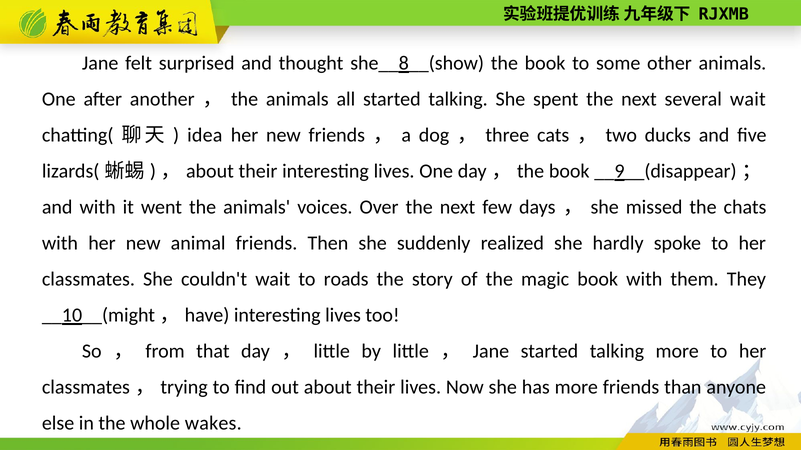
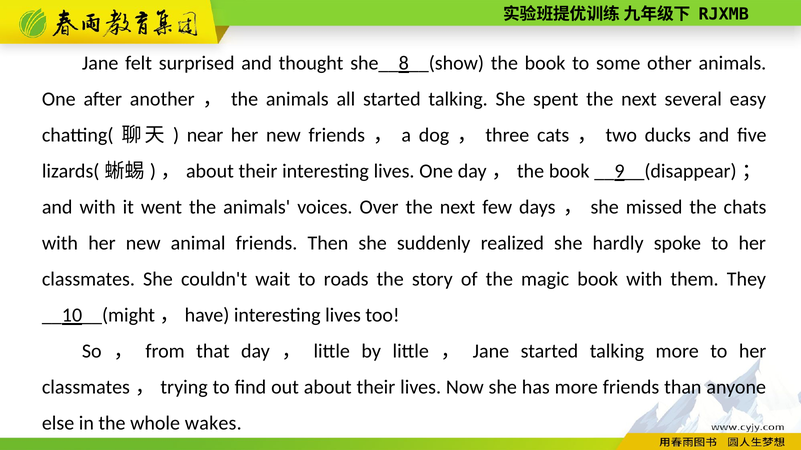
several wait: wait -> easy
idea: idea -> near
